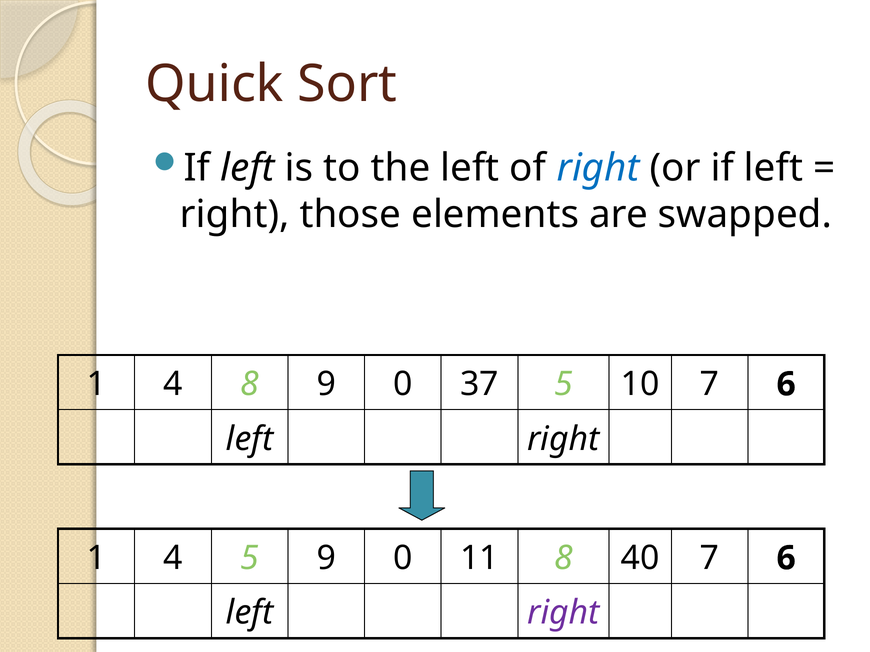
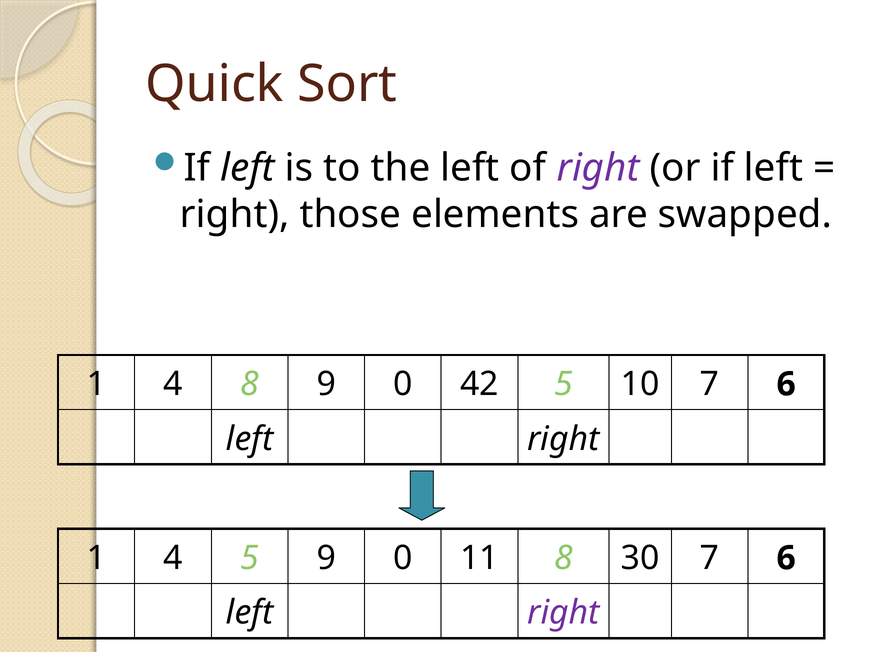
right at (598, 168) colour: blue -> purple
37: 37 -> 42
40: 40 -> 30
